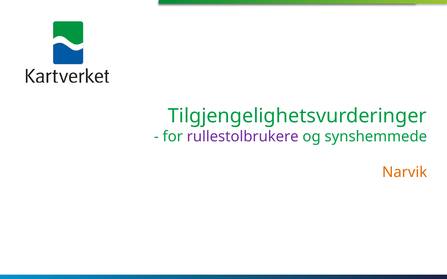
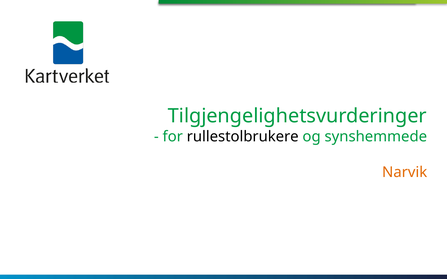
rullestolbrukere colour: purple -> black
